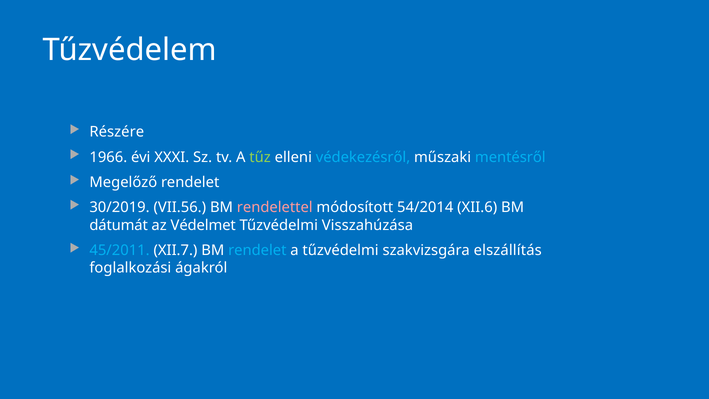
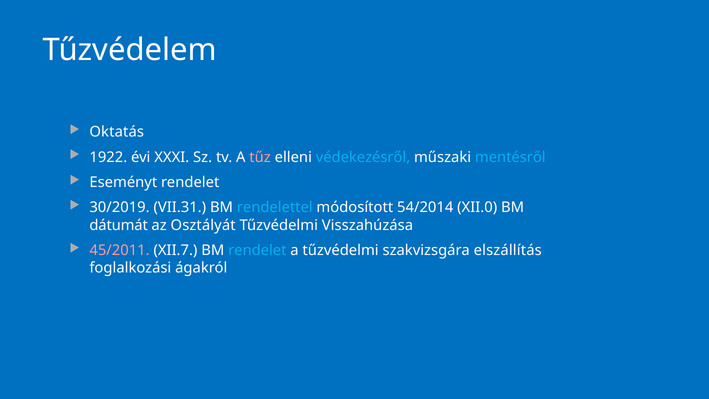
Részére: Részére -> Oktatás
1966: 1966 -> 1922
tűz colour: light green -> pink
Megelőző: Megelőző -> Eseményt
VII.56: VII.56 -> VII.31
rendelettel colour: pink -> light blue
XII.6: XII.6 -> XII.0
Védelmet: Védelmet -> Osztályát
45/2011 colour: light blue -> pink
